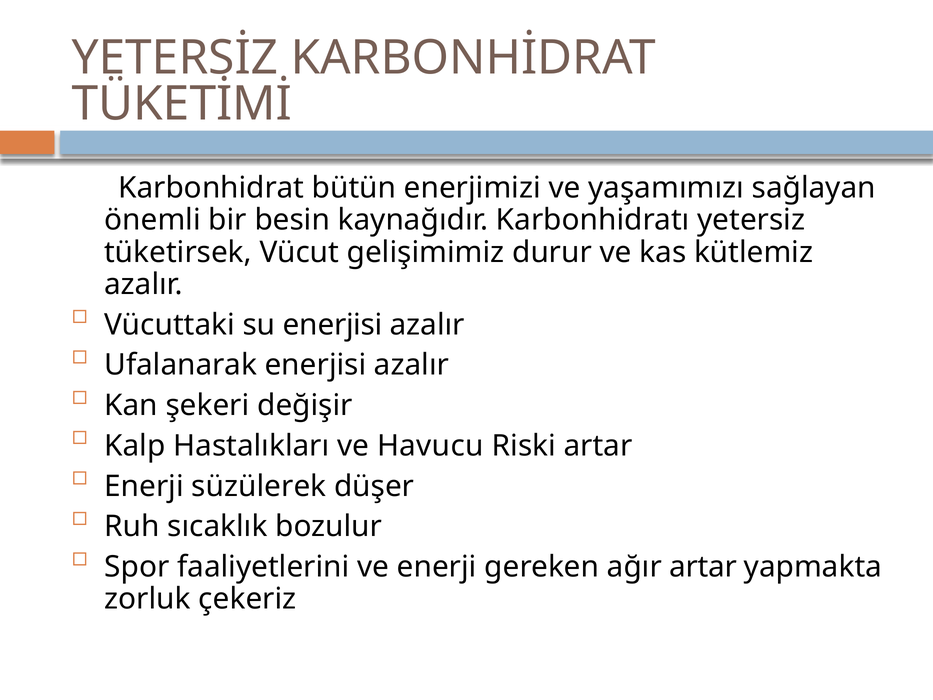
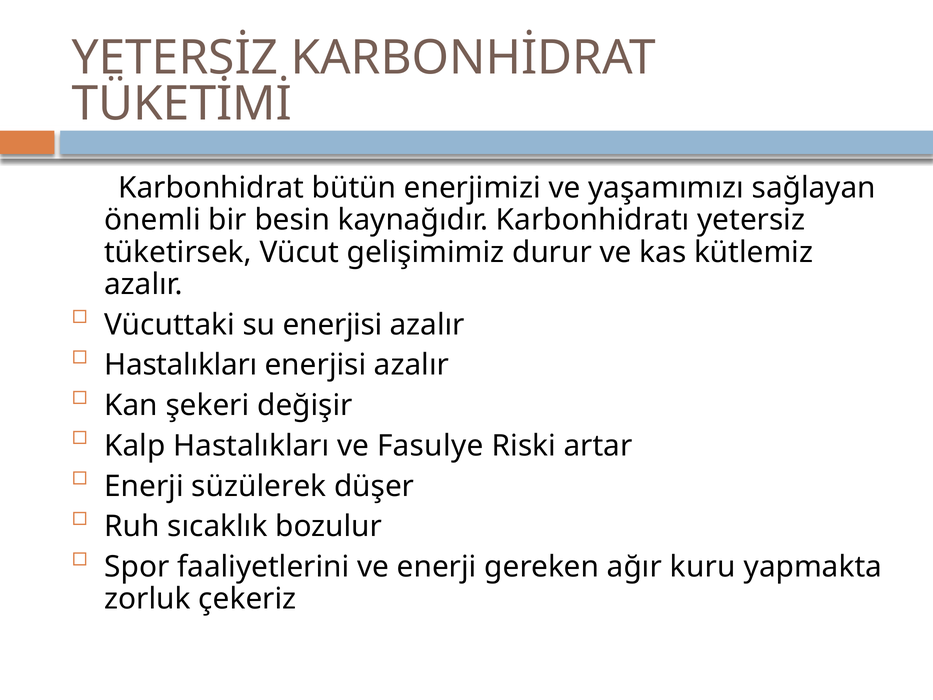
Ufalanarak at (181, 365): Ufalanarak -> Hastalıkları
Havucu: Havucu -> Fasulye
ağır artar: artar -> kuru
